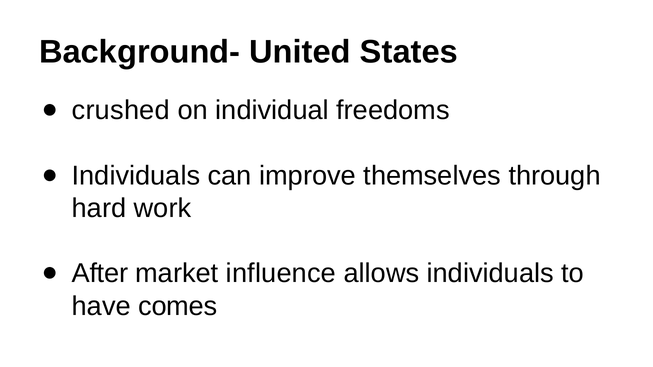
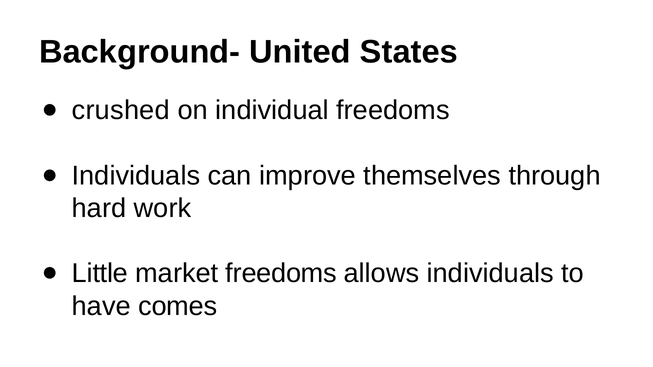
After: After -> Little
market influence: influence -> freedoms
